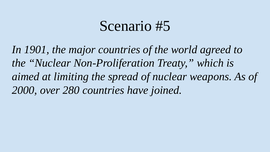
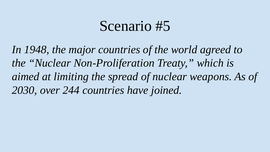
1901: 1901 -> 1948
2000: 2000 -> 2030
280: 280 -> 244
